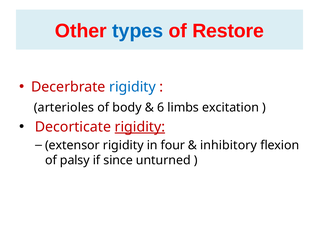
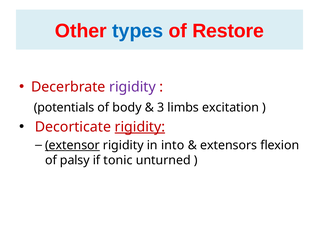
rigidity at (132, 87) colour: blue -> purple
arterioles: arterioles -> potentials
6: 6 -> 3
extensor underline: none -> present
four: four -> into
inhibitory: inhibitory -> extensors
since: since -> tonic
